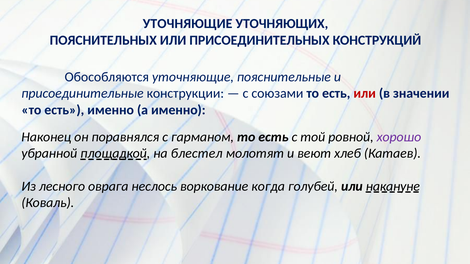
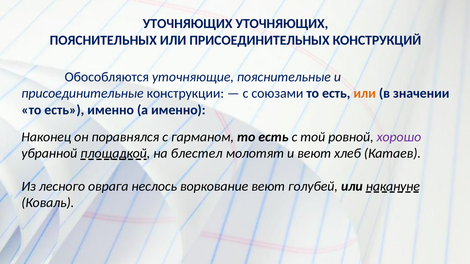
УТОЧНЯЮЩИЕ at (188, 24): УТОЧНЯЮЩИЕ -> УТОЧНЯЮЩИХ
или at (365, 94) colour: red -> orange
воркование когда: когда -> веют
